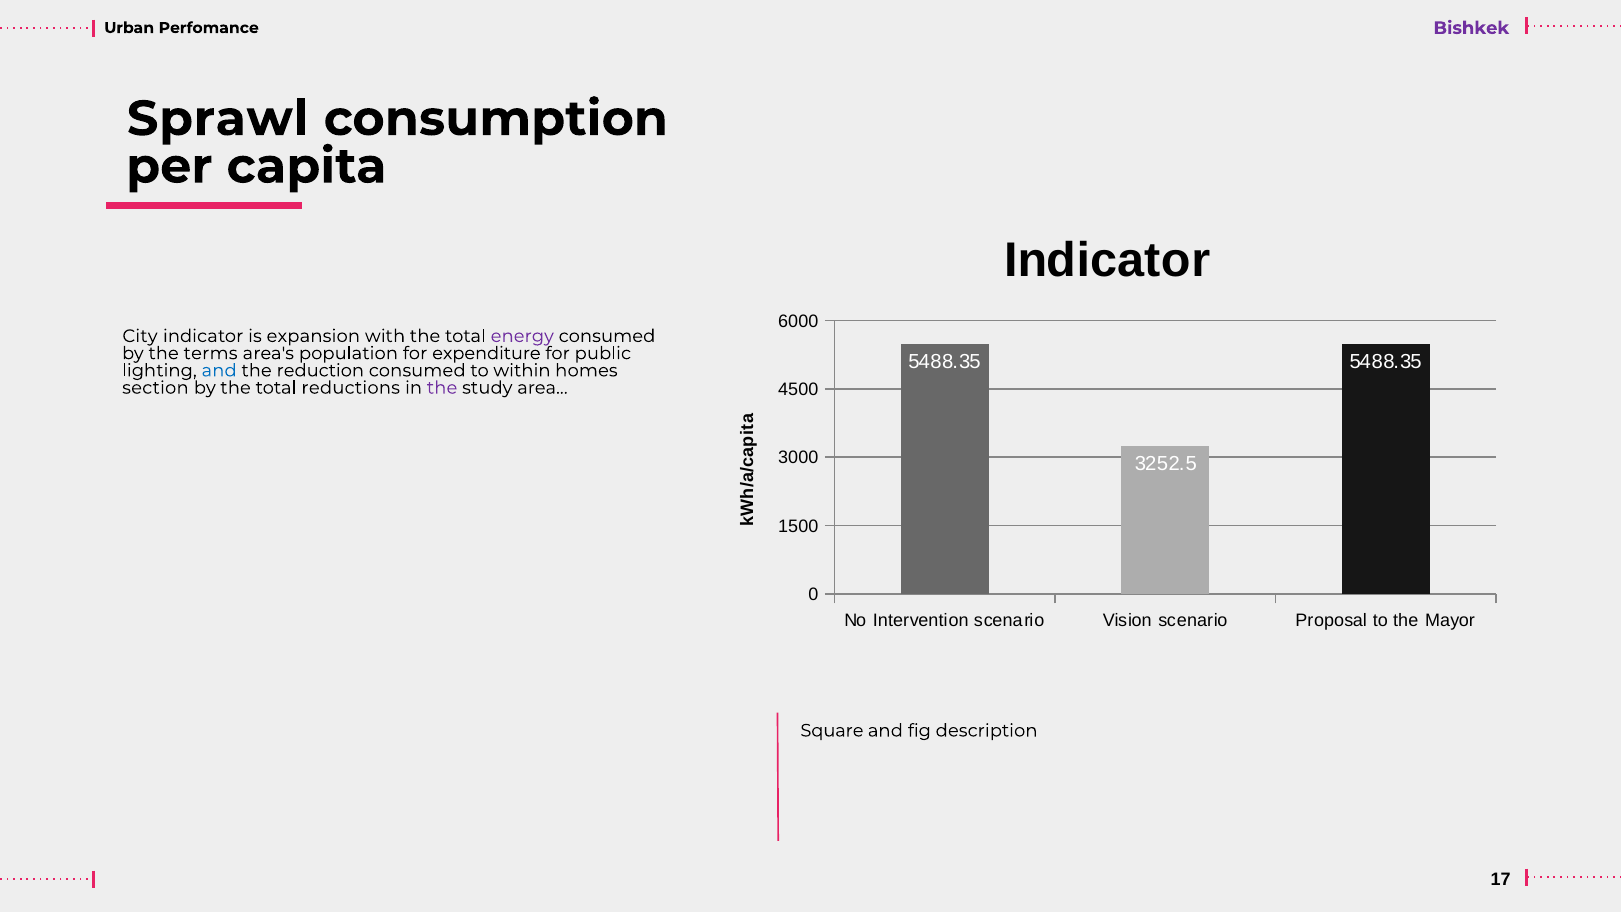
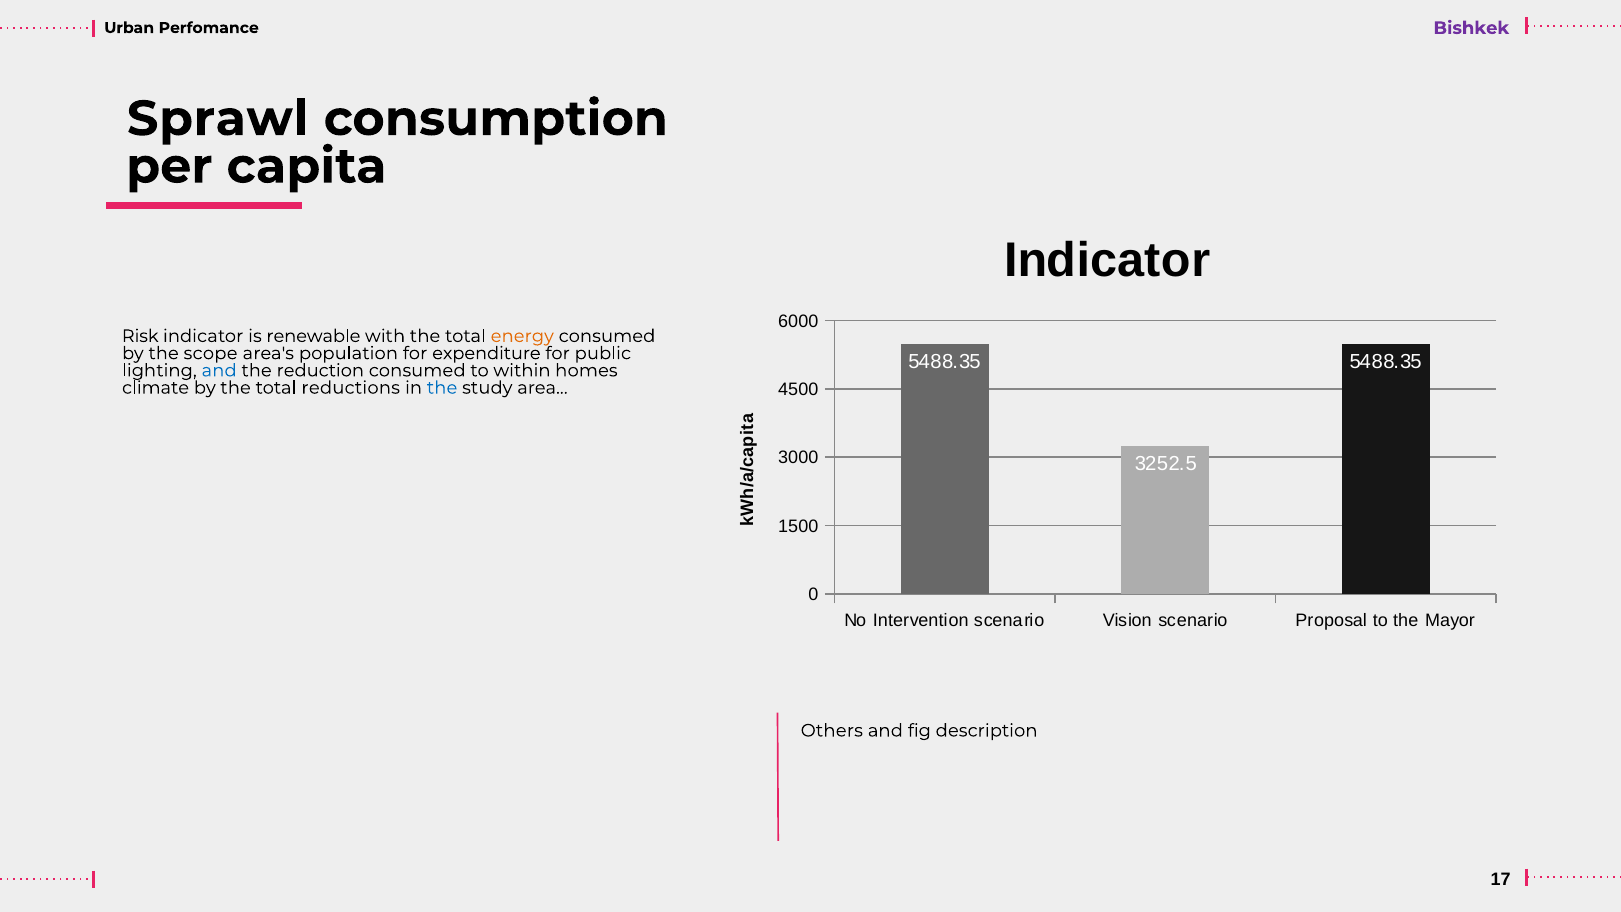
City: City -> Risk
expansion: expansion -> renewable
energy colour: purple -> orange
terms: terms -> scope
section: section -> climate
the at (442, 388) colour: purple -> blue
Square: Square -> Others
